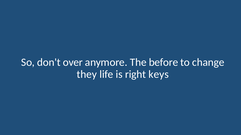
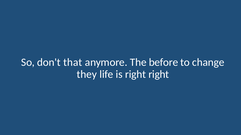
over: over -> that
right keys: keys -> right
